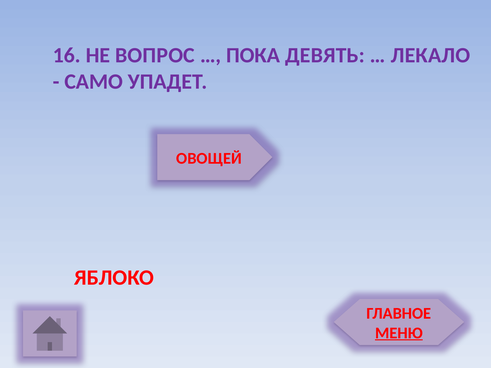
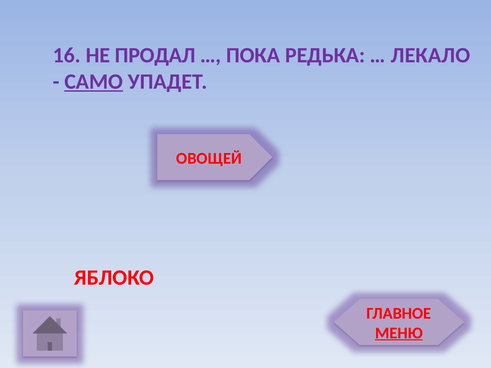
ВОПРОС: ВОПРОС -> ПРОДАЛ
ДЕВЯТЬ: ДЕВЯТЬ -> РЕДЬКА
САМО underline: none -> present
